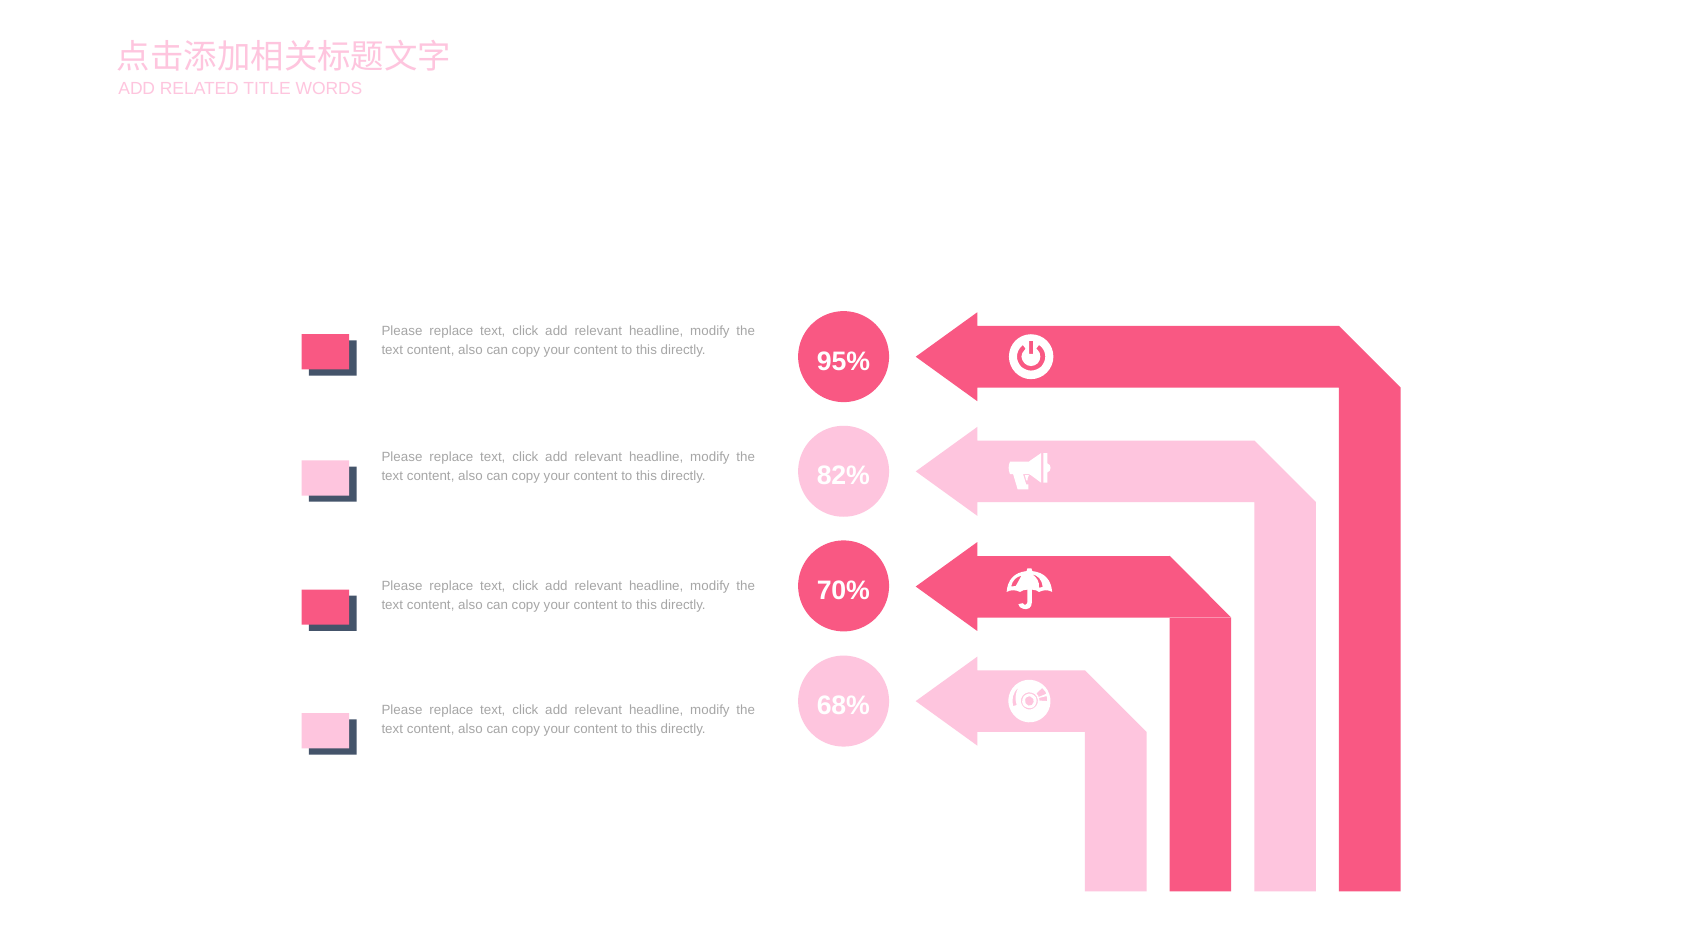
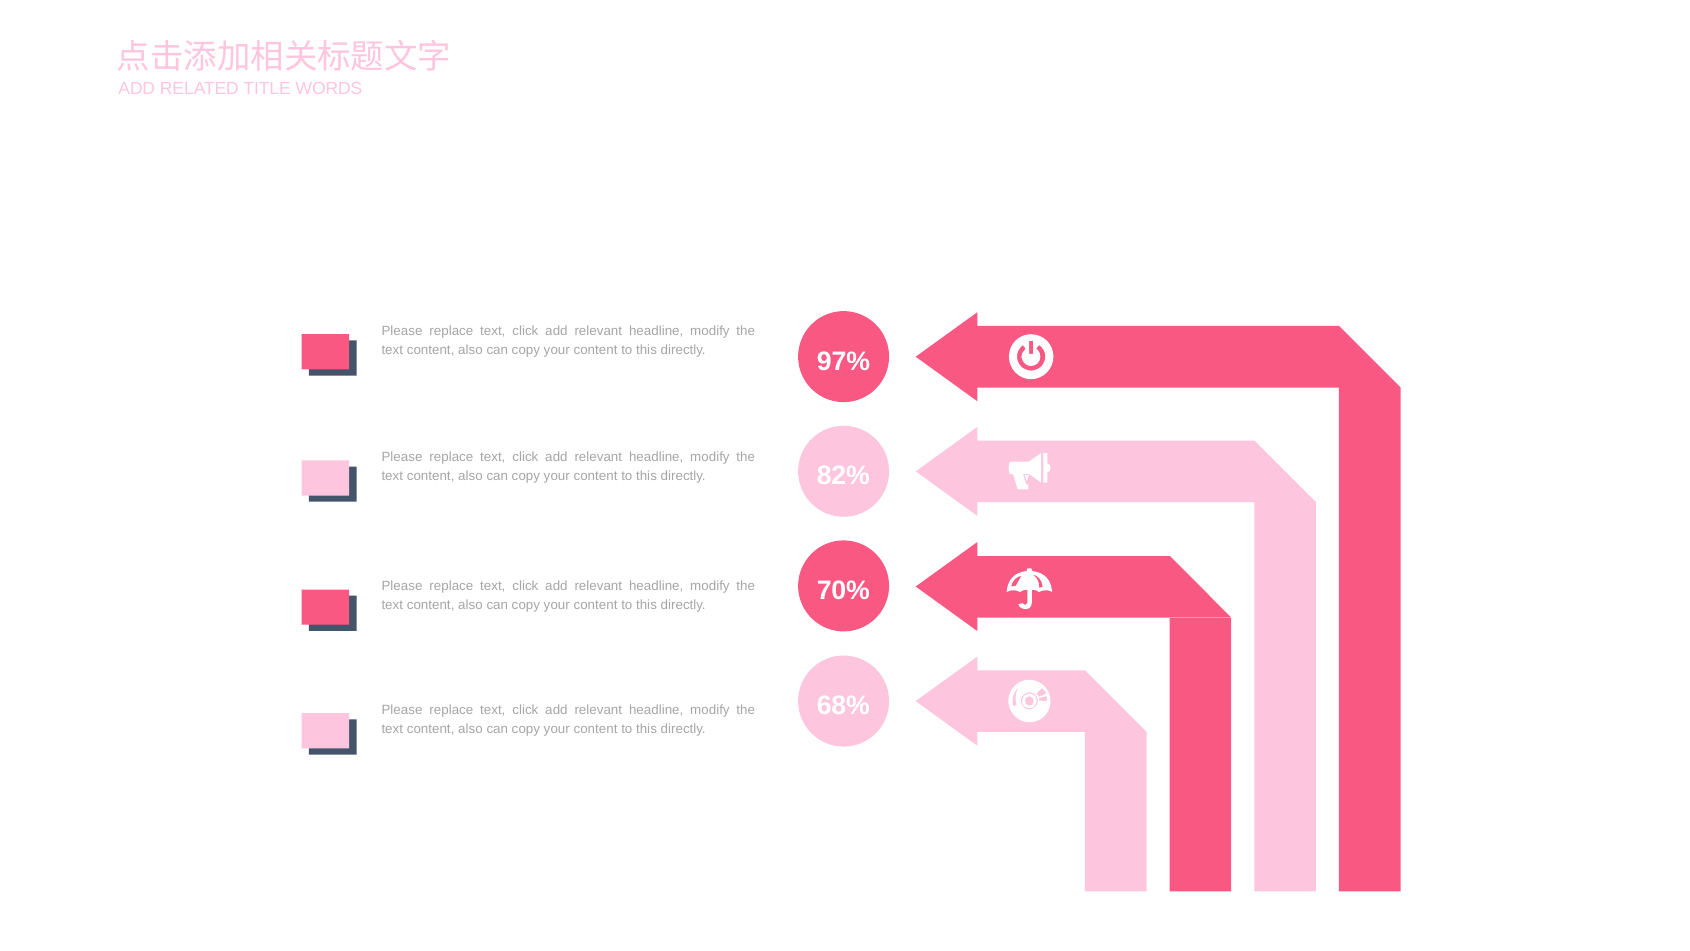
95%: 95% -> 97%
